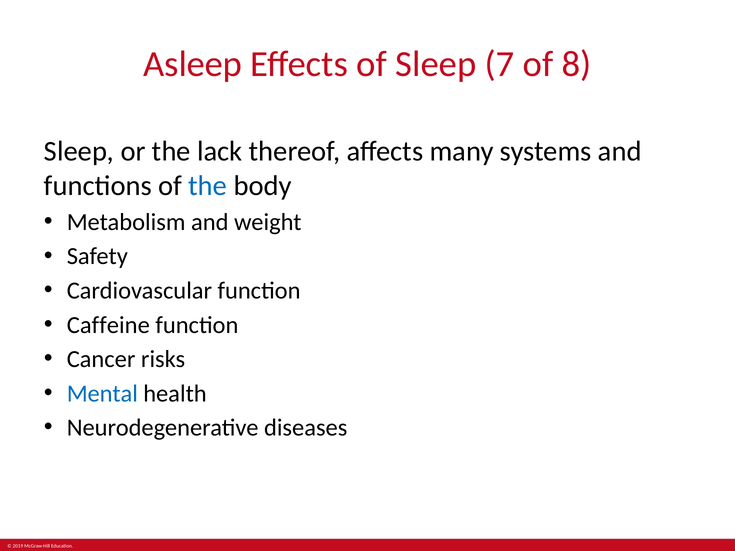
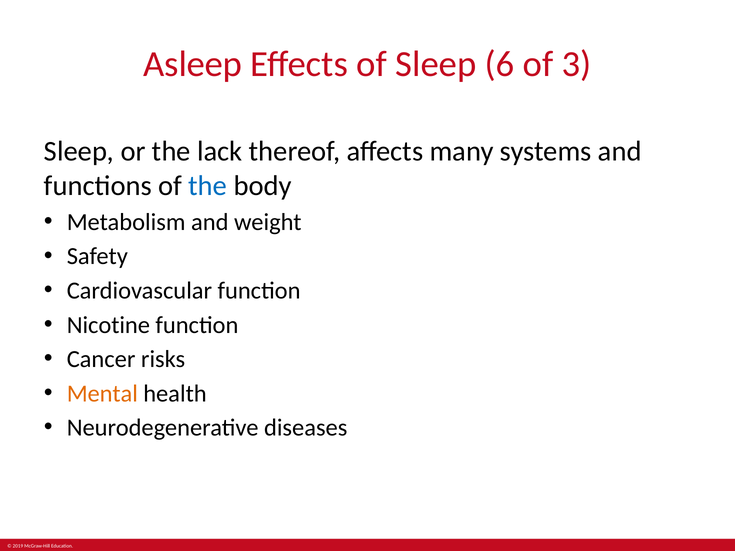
7: 7 -> 6
8: 8 -> 3
Caffeine: Caffeine -> Nicotine
Mental colour: blue -> orange
